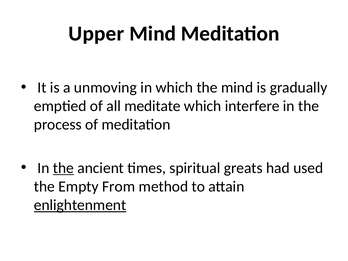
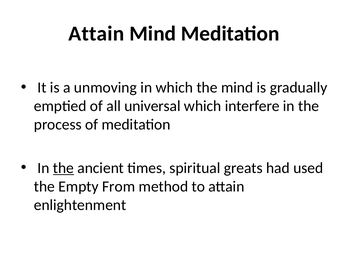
Upper at (96, 34): Upper -> Attain
meditate: meditate -> universal
enlightenment underline: present -> none
